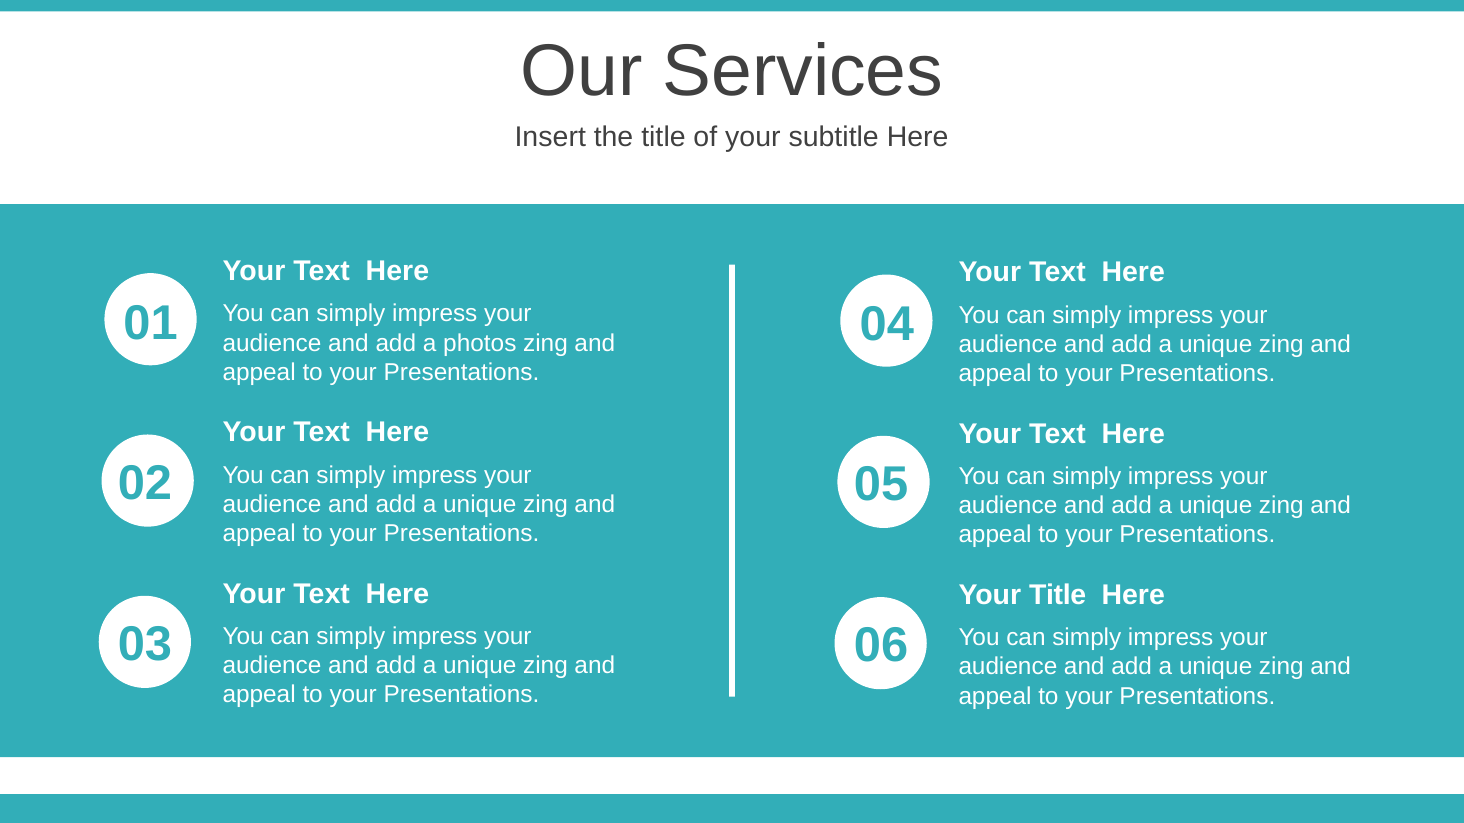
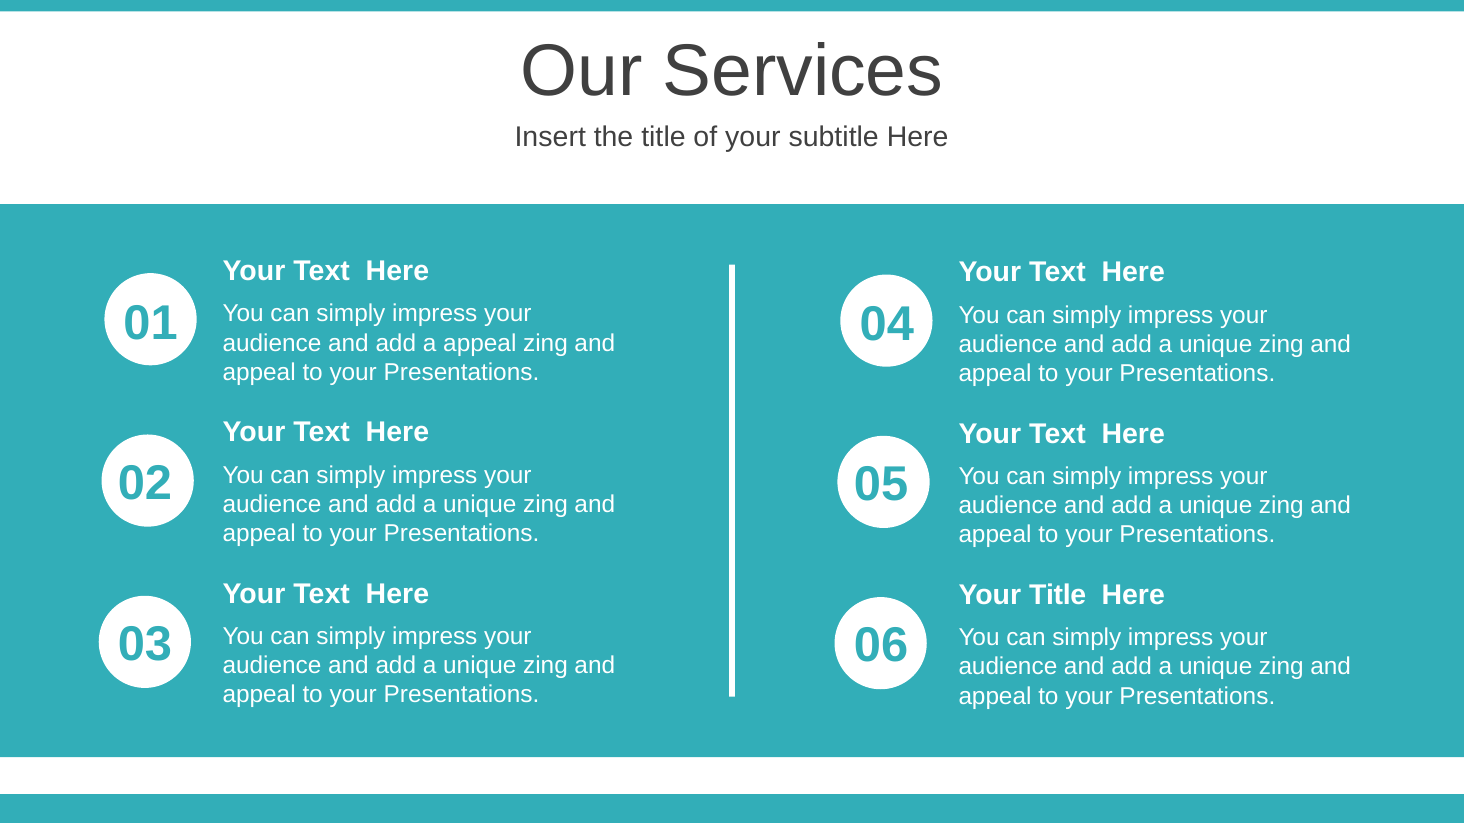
a photos: photos -> appeal
